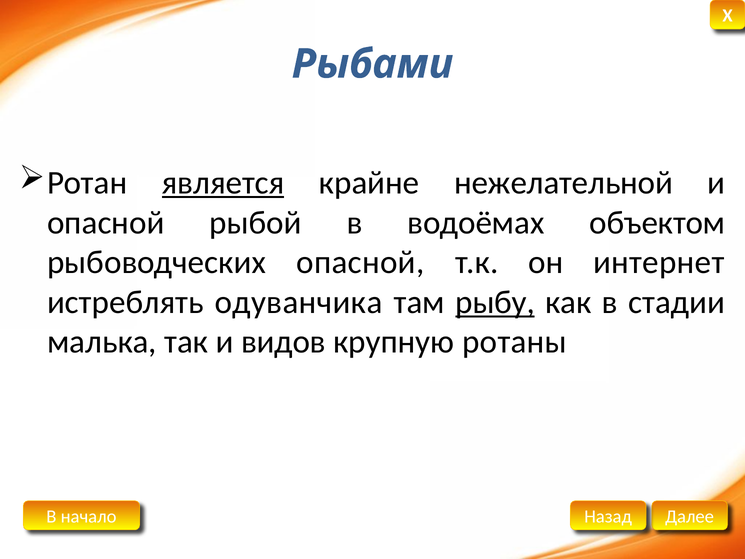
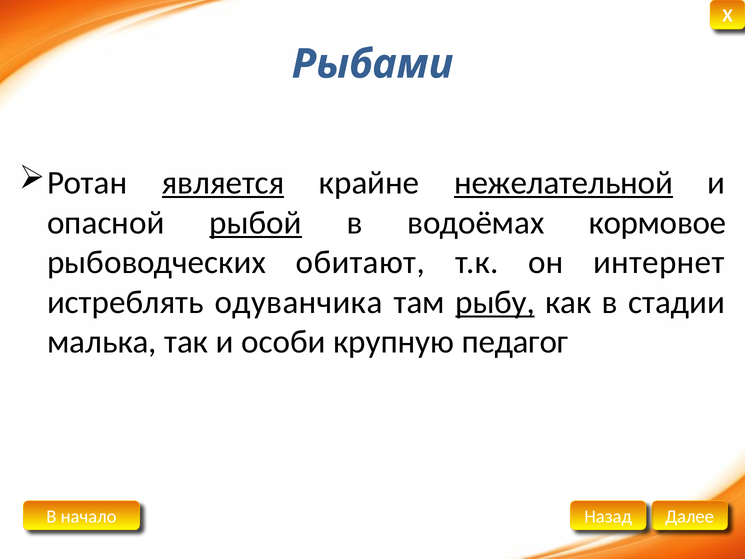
нежелательной underline: none -> present
рыбой underline: none -> present
объектом: объектом -> кормовое
рыбоводческих опасной: опасной -> обитают
видов: видов -> особи
ротаны: ротаны -> педагог
